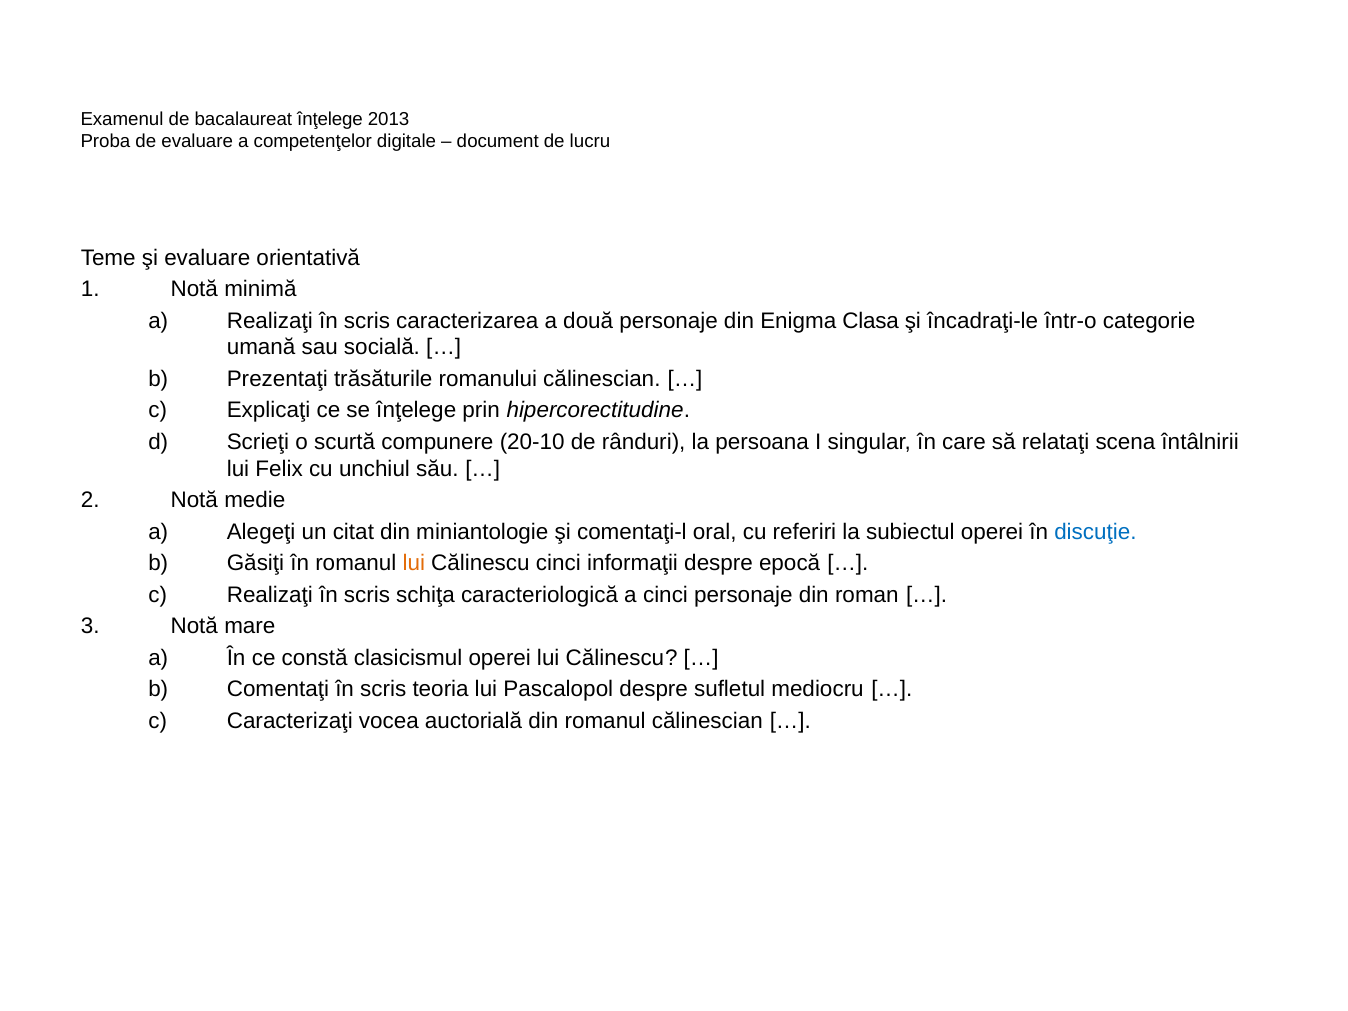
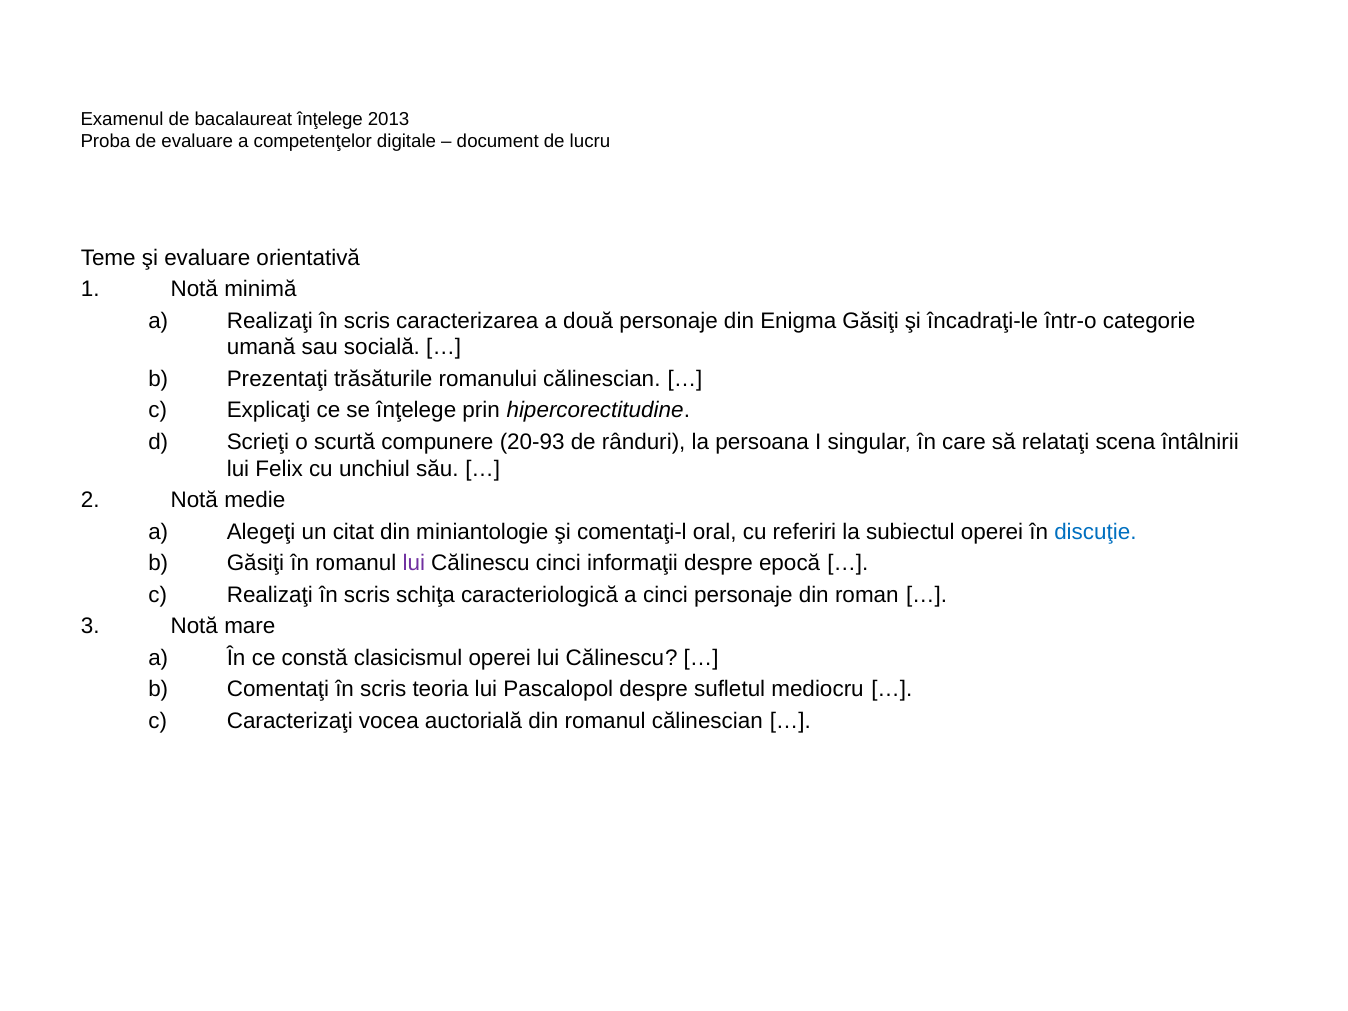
Enigma Clasa: Clasa -> Găsiţi
20-10: 20-10 -> 20-93
lui at (414, 563) colour: orange -> purple
